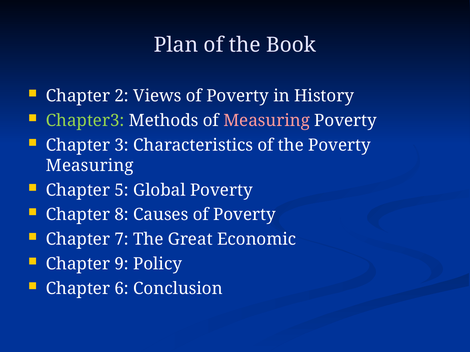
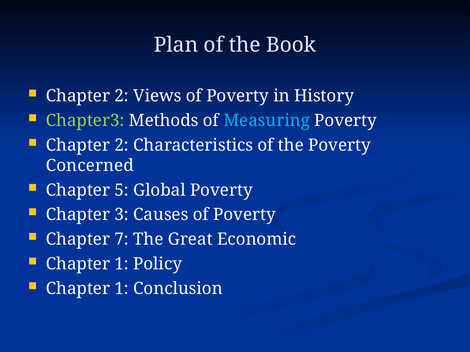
Measuring at (267, 121) colour: pink -> light blue
3 at (122, 145): 3 -> 2
Measuring at (90, 166): Measuring -> Concerned
8: 8 -> 3
9 at (122, 264): 9 -> 1
6 at (122, 289): 6 -> 1
